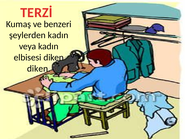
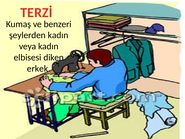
diken at (39, 68): diken -> erkek
